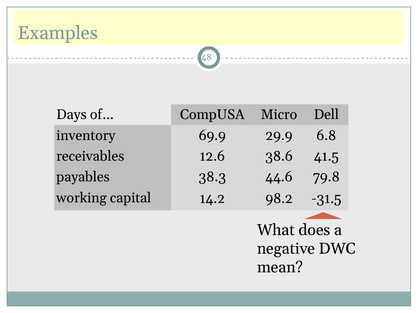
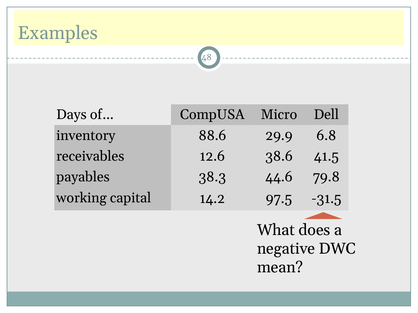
69.9: 69.9 -> 88.6
98.2: 98.2 -> 97.5
